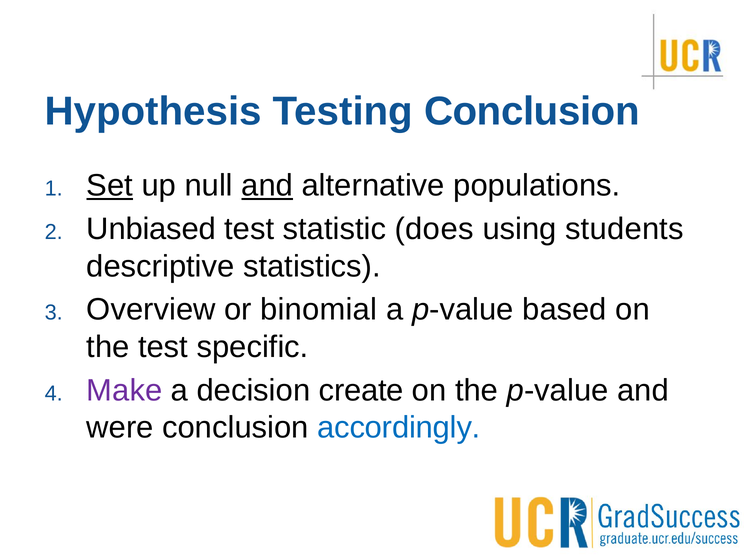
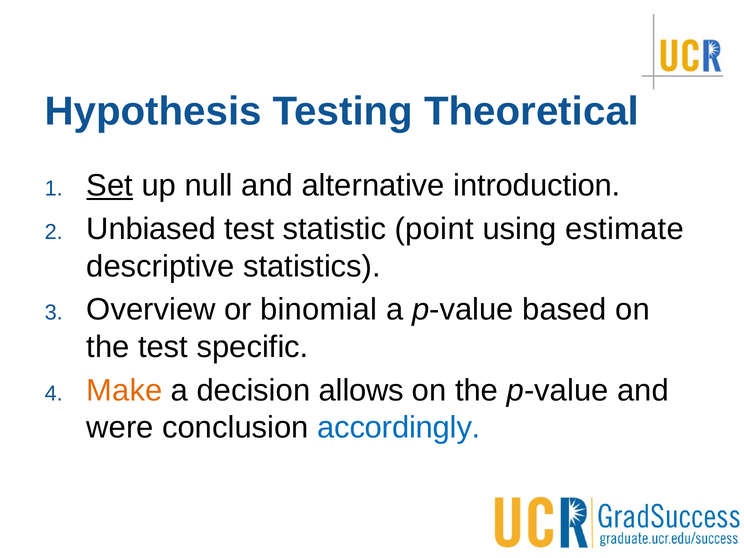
Testing Conclusion: Conclusion -> Theoretical
and at (267, 186) underline: present -> none
populations: populations -> introduction
does: does -> point
students: students -> estimate
Make colour: purple -> orange
create: create -> allows
